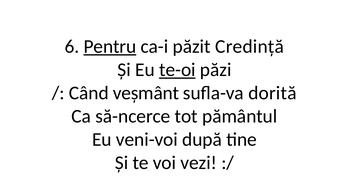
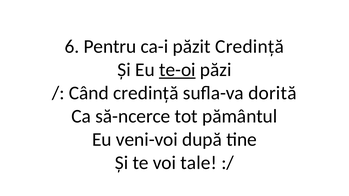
Pentru underline: present -> none
Când veșmânt: veșmânt -> credință
vezi: vezi -> tale
